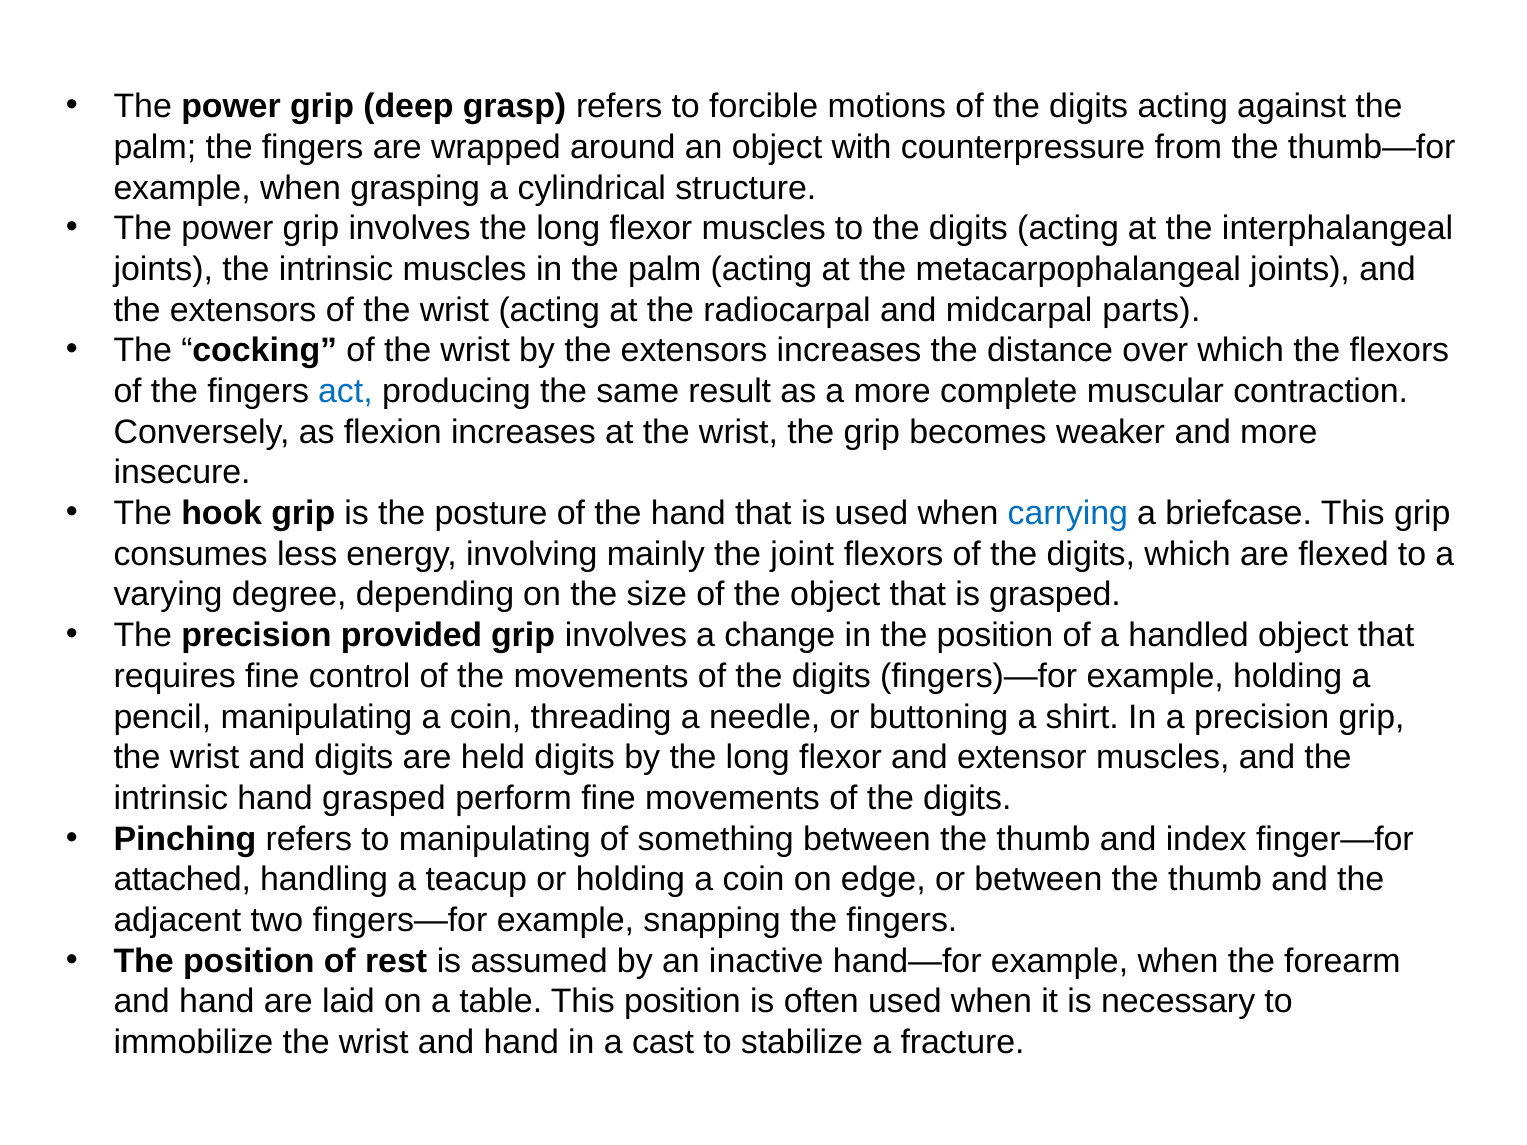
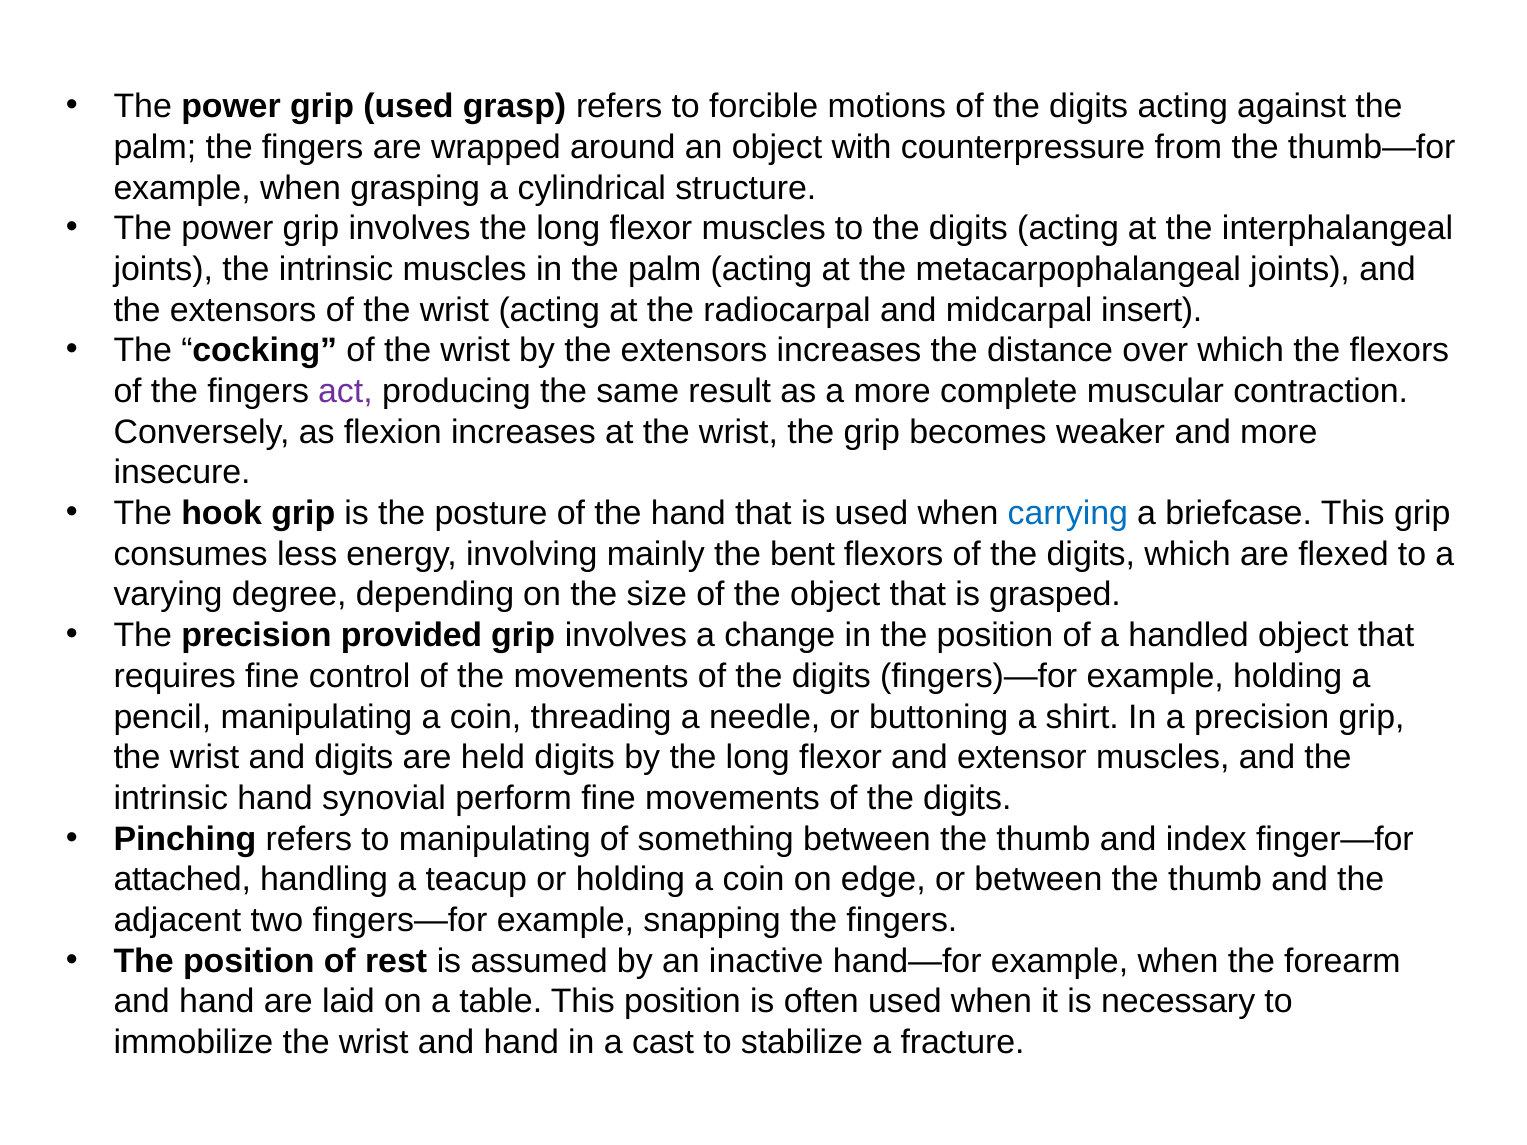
grip deep: deep -> used
parts: parts -> insert
act colour: blue -> purple
joint: joint -> bent
hand grasped: grasped -> synovial
